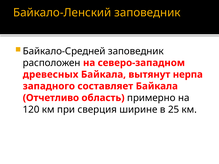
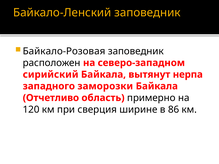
Байкало-Средней: Байкало-Средней -> Байкало-Розовая
древесных: древесных -> сирийский
составляет: составляет -> заморозки
25: 25 -> 86
